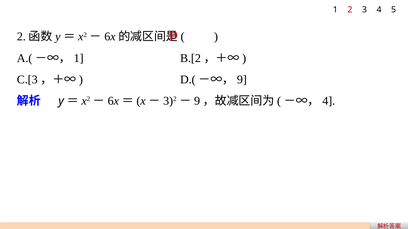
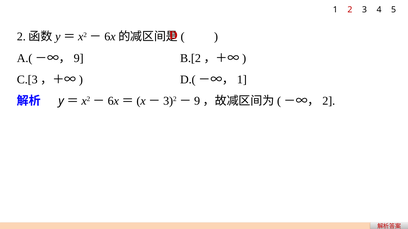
1 at (79, 58): 1 -> 9
9 at (242, 80): 9 -> 1
4 at (329, 101): 4 -> 2
